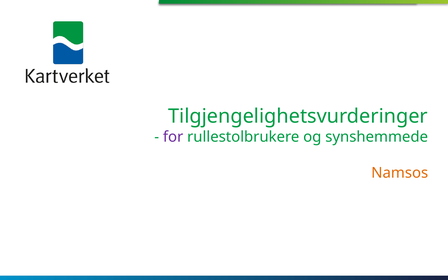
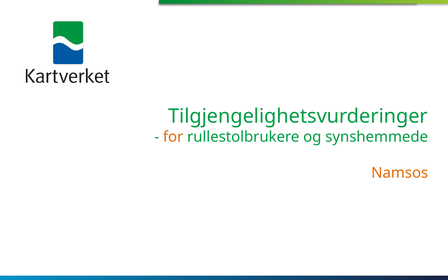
for colour: purple -> orange
